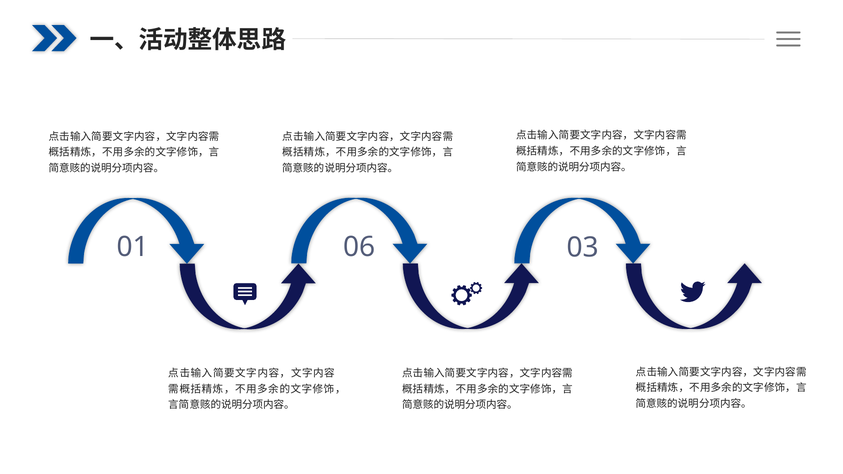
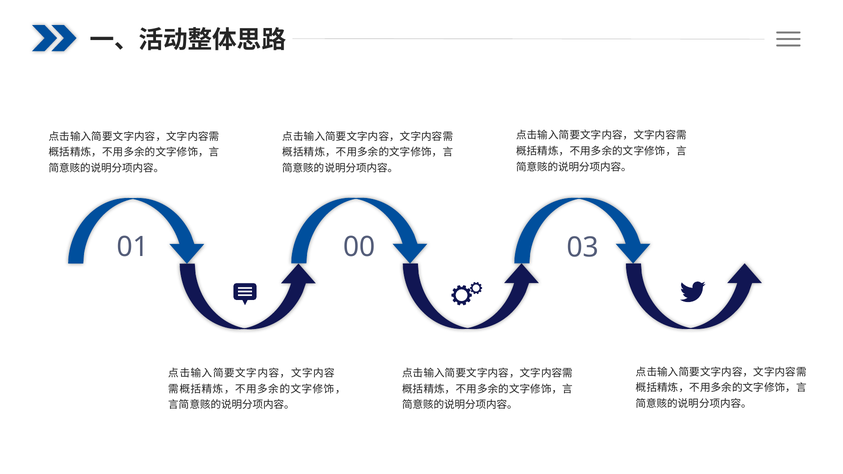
06: 06 -> 00
